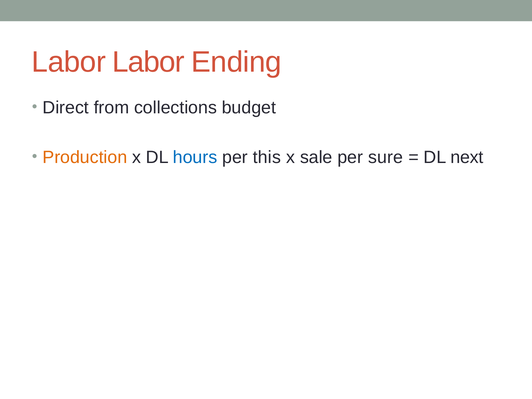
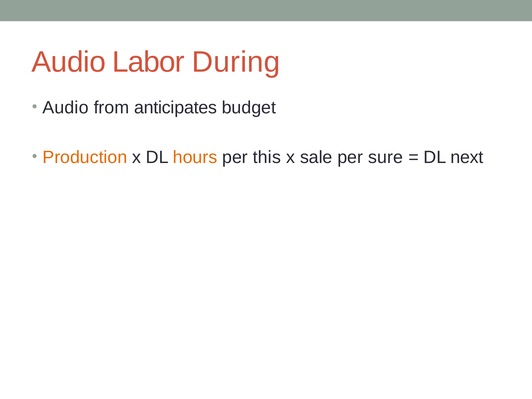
Labor at (69, 62): Labor -> Audio
Ending: Ending -> During
Direct at (66, 108): Direct -> Audio
collections: collections -> anticipates
hours colour: blue -> orange
